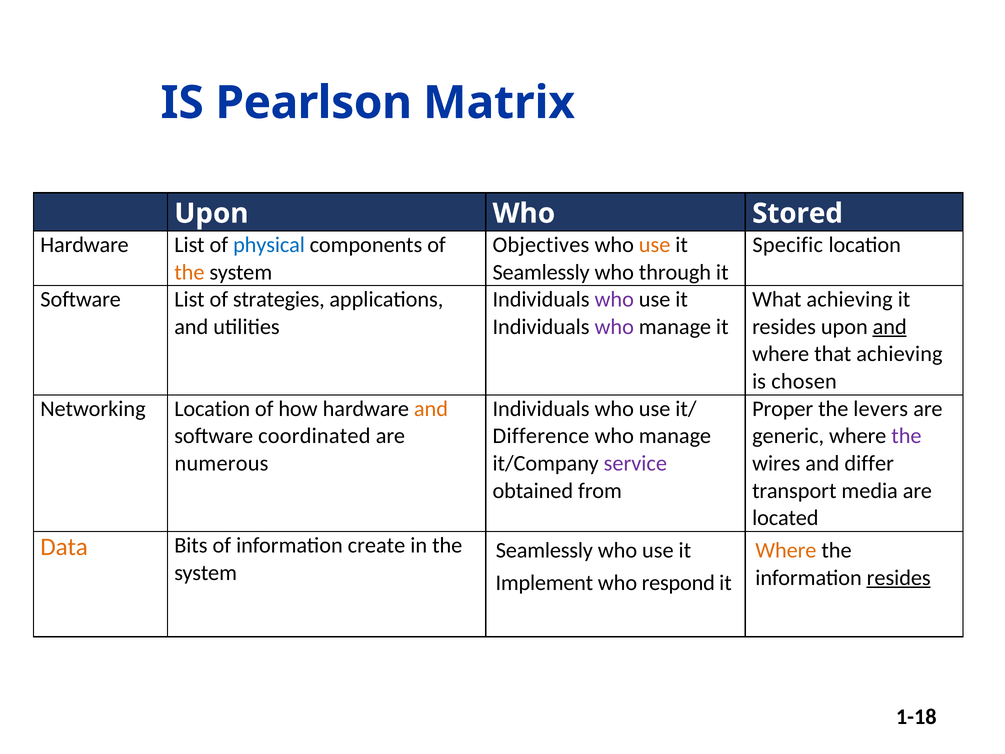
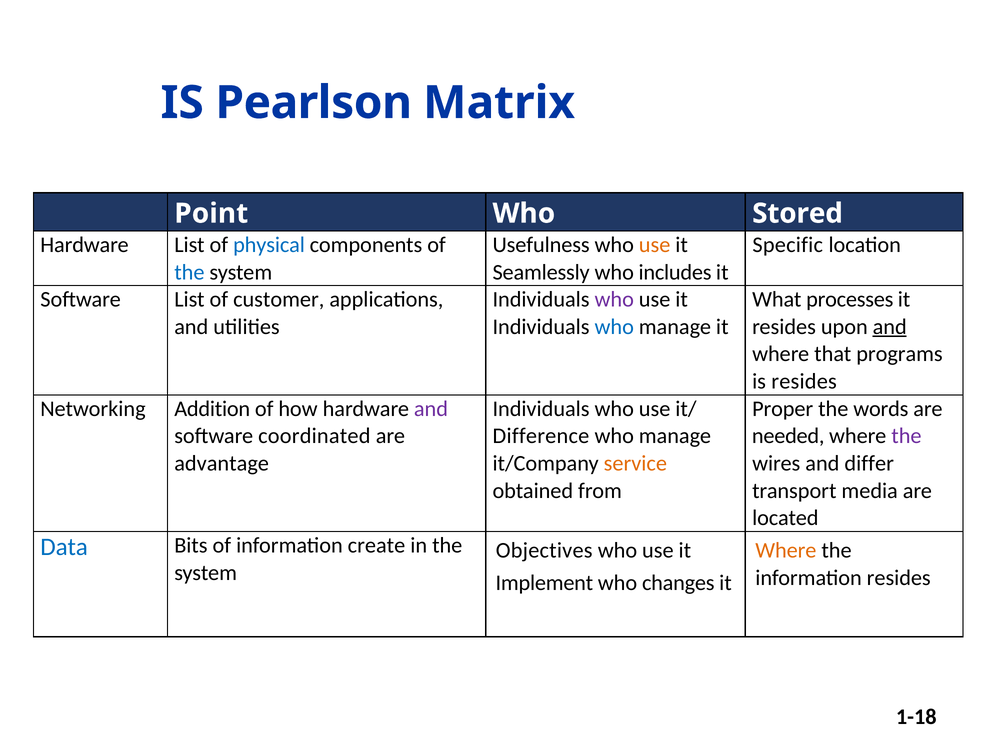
Upon at (211, 213): Upon -> Point
Objectives: Objectives -> Usefulness
the at (189, 272) colour: orange -> blue
through: through -> includes
strategies: strategies -> customer
What achieving: achieving -> processes
who at (614, 327) colour: purple -> blue
that achieving: achieving -> programs
is chosen: chosen -> resides
Networking Location: Location -> Addition
and at (431, 409) colour: orange -> purple
levers: levers -> words
generic: generic -> needed
numerous: numerous -> advantage
service colour: purple -> orange
Data colour: orange -> blue
Seamlessly at (544, 550): Seamlessly -> Objectives
resides at (899, 578) underline: present -> none
respond: respond -> changes
